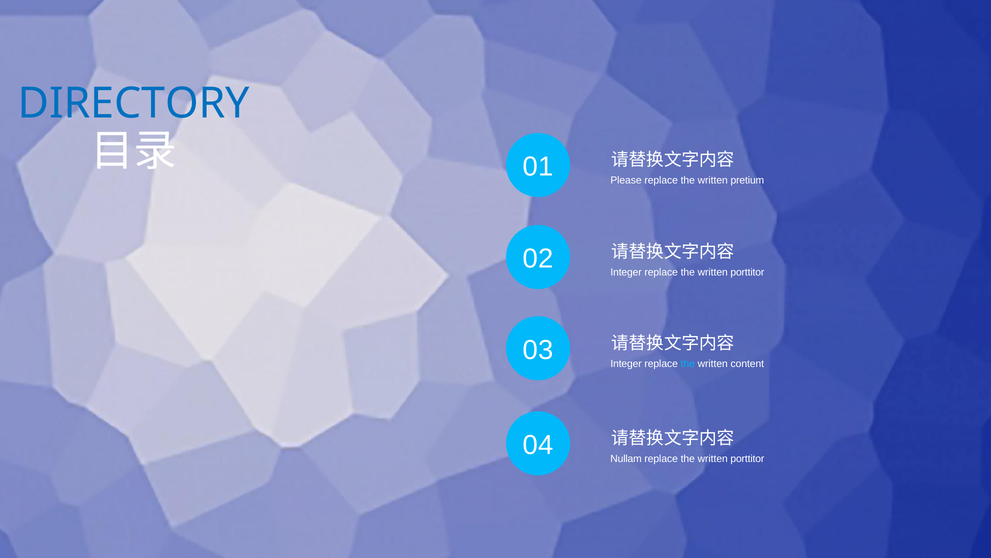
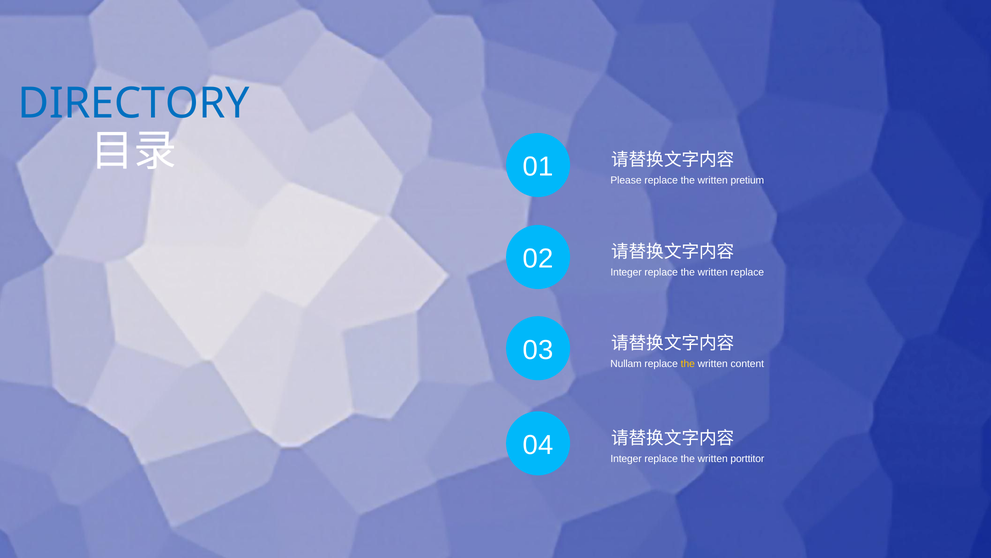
porttitor at (747, 272): porttitor -> replace
03 Integer: Integer -> Nullam
the at (688, 363) colour: light blue -> yellow
04 Nullam: Nullam -> Integer
